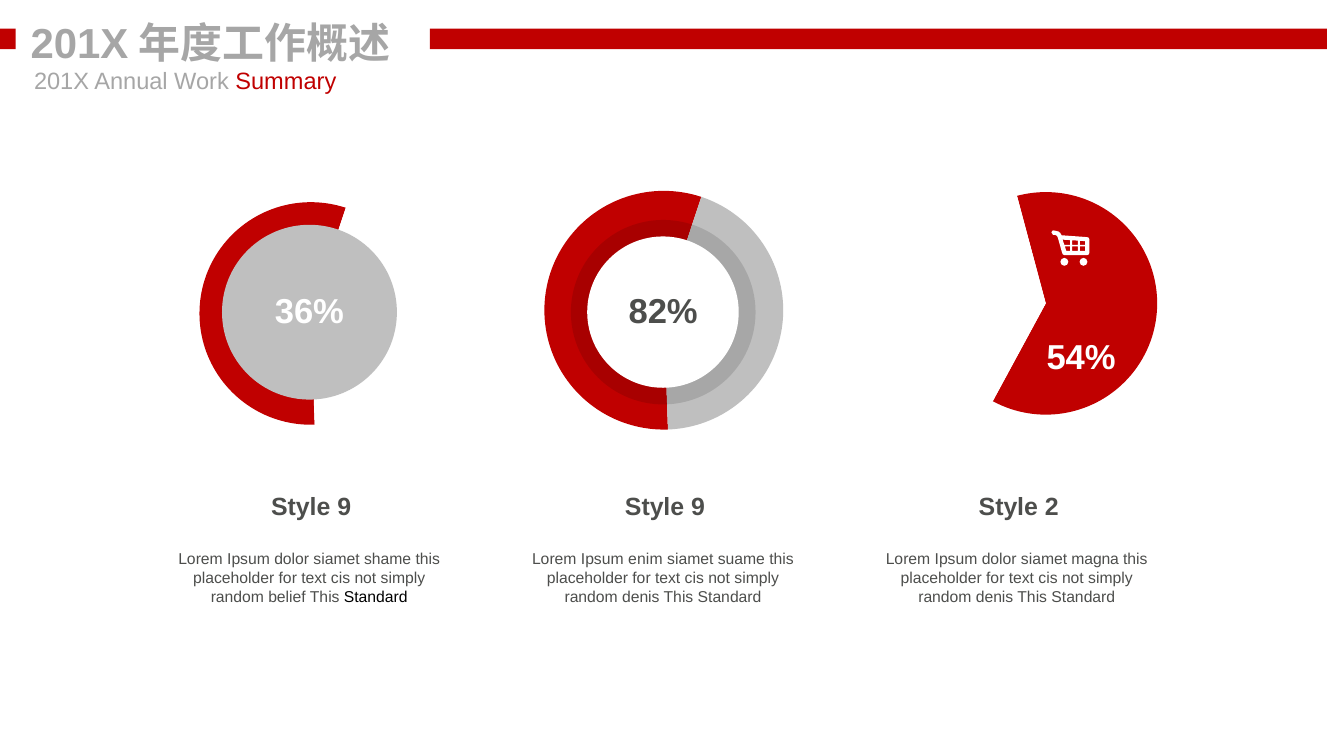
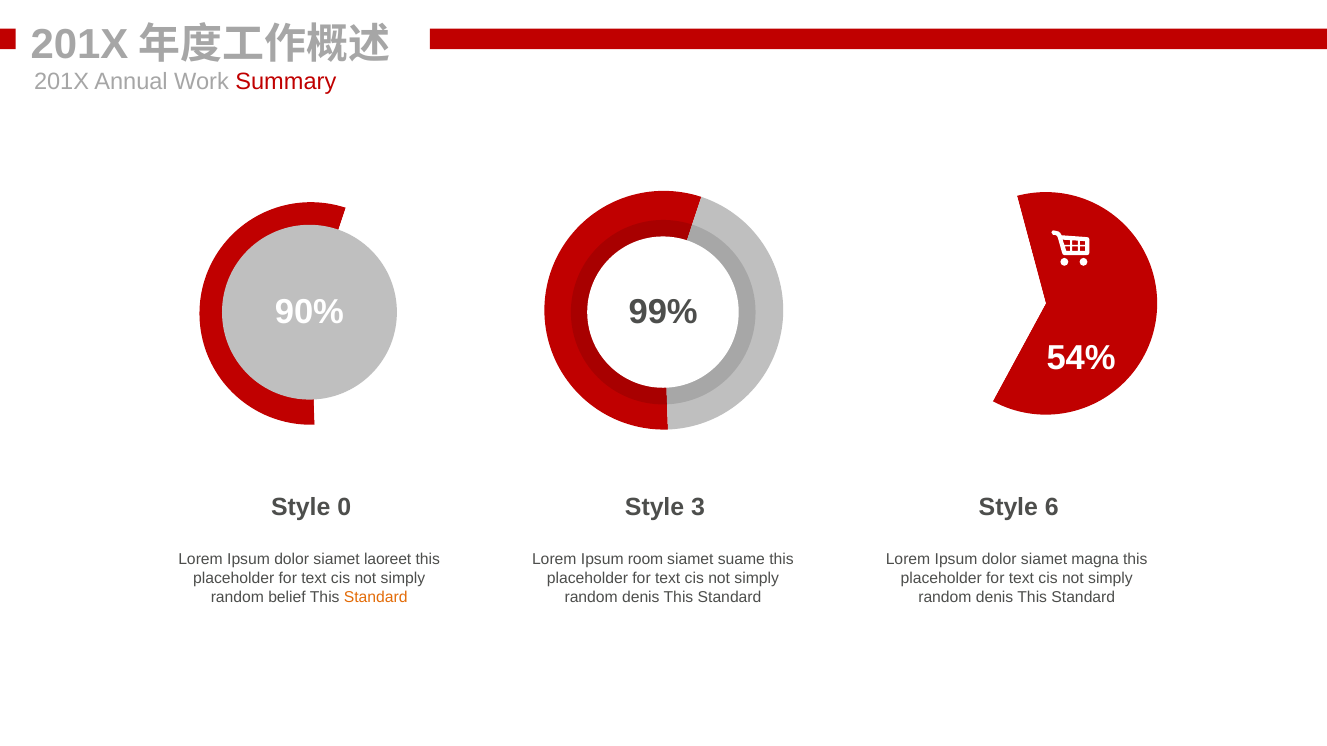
36%: 36% -> 90%
82%: 82% -> 99%
9 at (344, 508): 9 -> 0
9 at (698, 508): 9 -> 3
2: 2 -> 6
shame: shame -> laoreet
enim: enim -> room
Standard at (376, 598) colour: black -> orange
